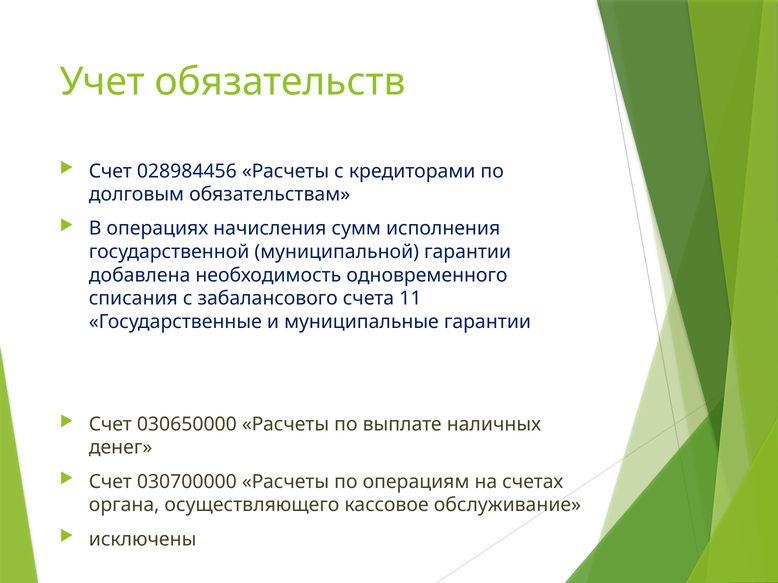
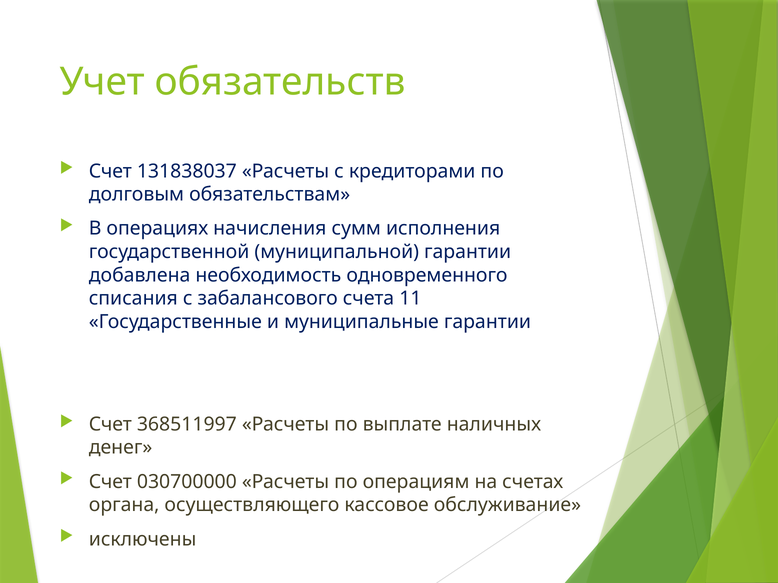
028984456: 028984456 -> 131838037
030650000: 030650000 -> 368511997
